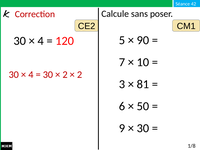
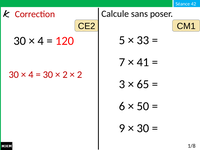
90: 90 -> 33
10: 10 -> 41
81: 81 -> 65
